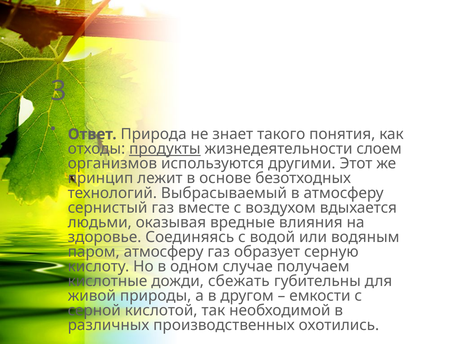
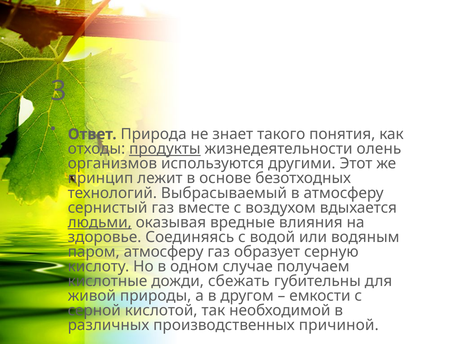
слоем: слоем -> олень
людьми underline: none -> present
охотились: охотились -> причиной
